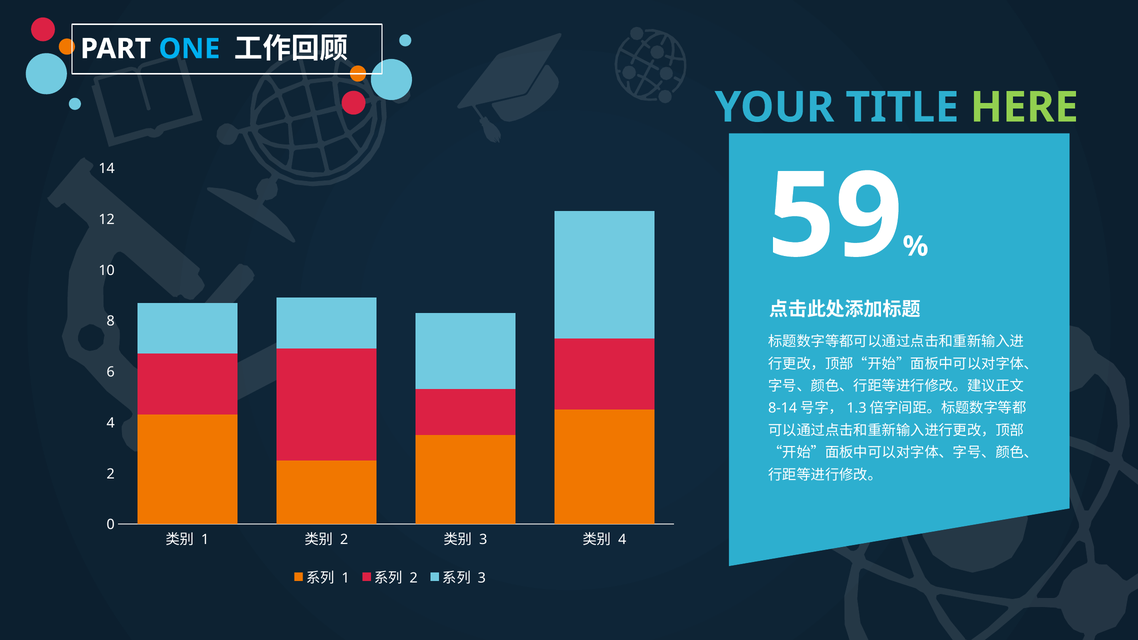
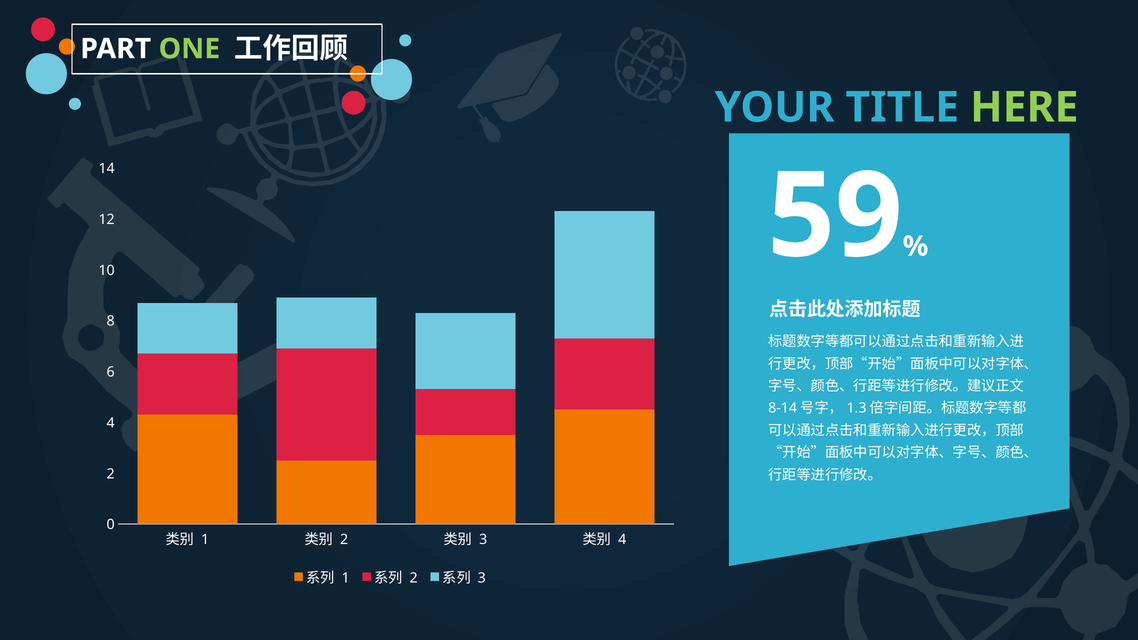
ONE colour: light blue -> light green
